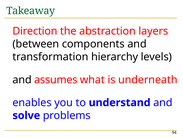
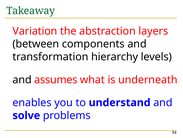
Direction: Direction -> Variation
